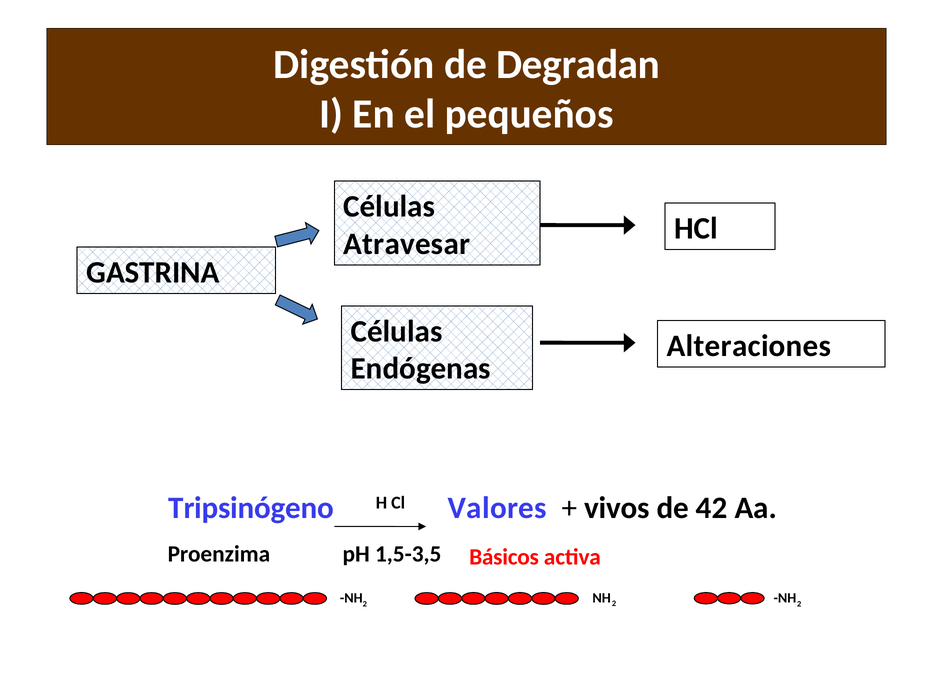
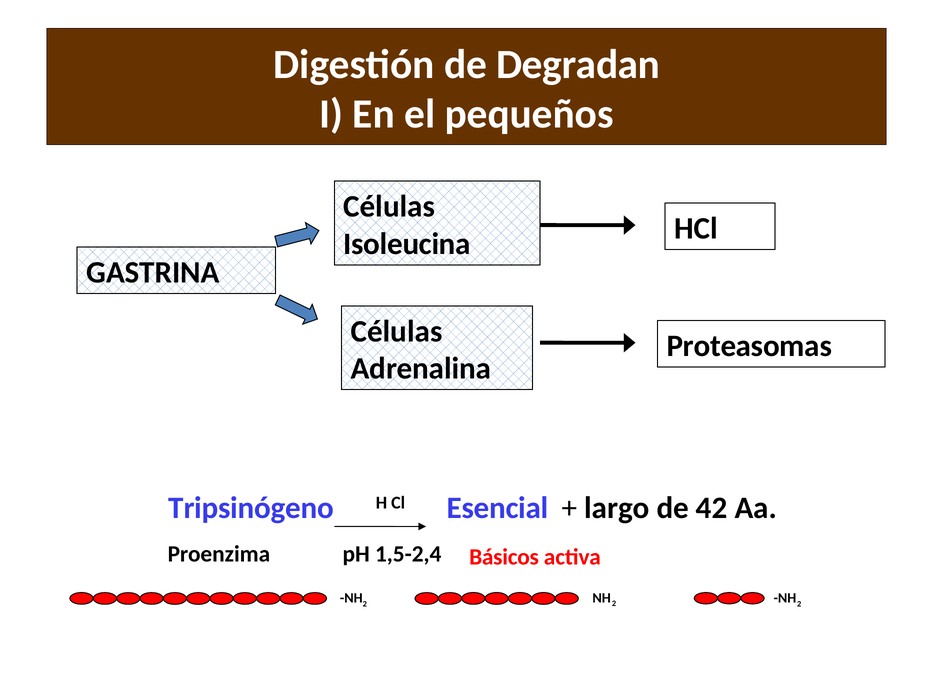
Atravesar: Atravesar -> Isoleucina
Alteraciones: Alteraciones -> Proteasomas
Endógenas: Endógenas -> Adrenalina
Valores: Valores -> Esencial
vivos: vivos -> largo
1,5-3,5: 1,5-3,5 -> 1,5-2,4
